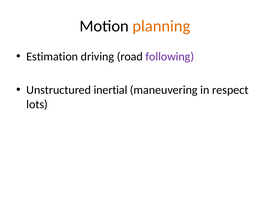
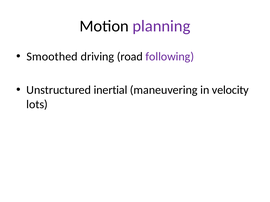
planning colour: orange -> purple
Estimation: Estimation -> Smoothed
respect: respect -> velocity
